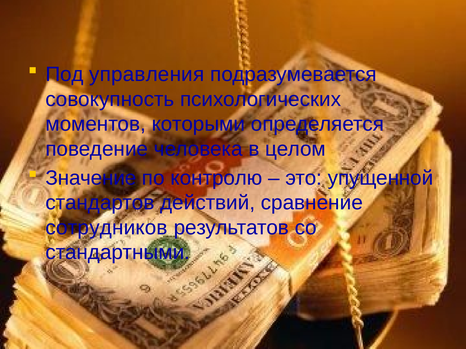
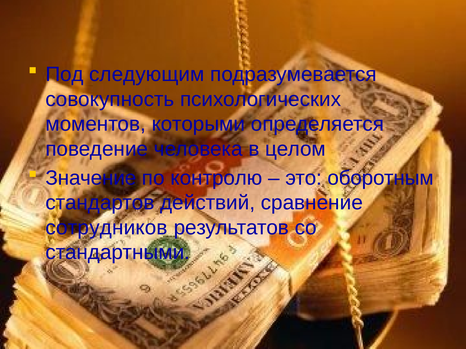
управления: управления -> следующим
упущенной: упущенной -> оборотным
